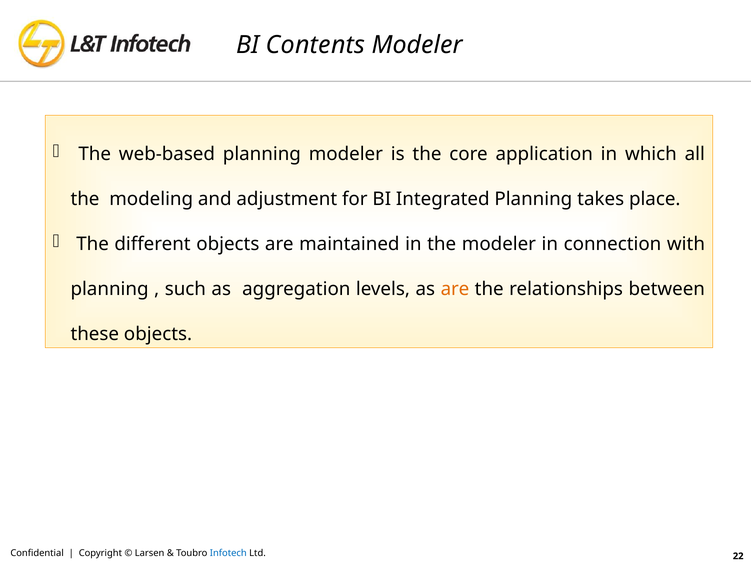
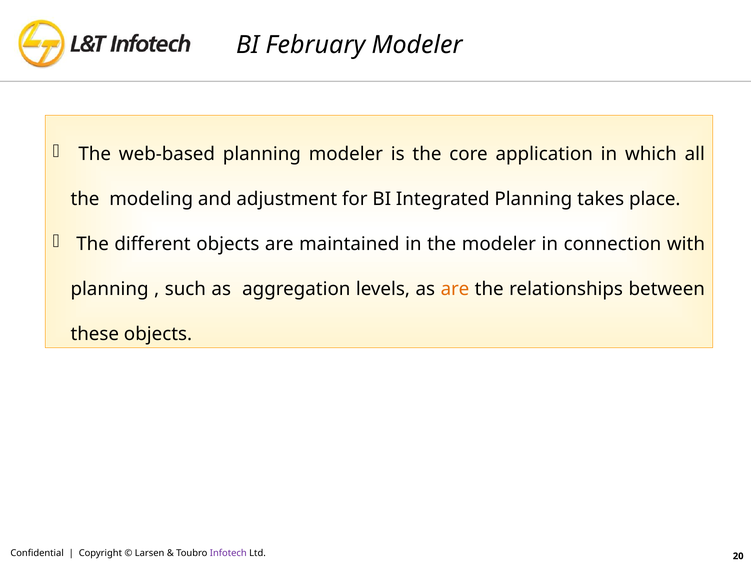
Contents: Contents -> February
Infotech colour: blue -> purple
22: 22 -> 20
